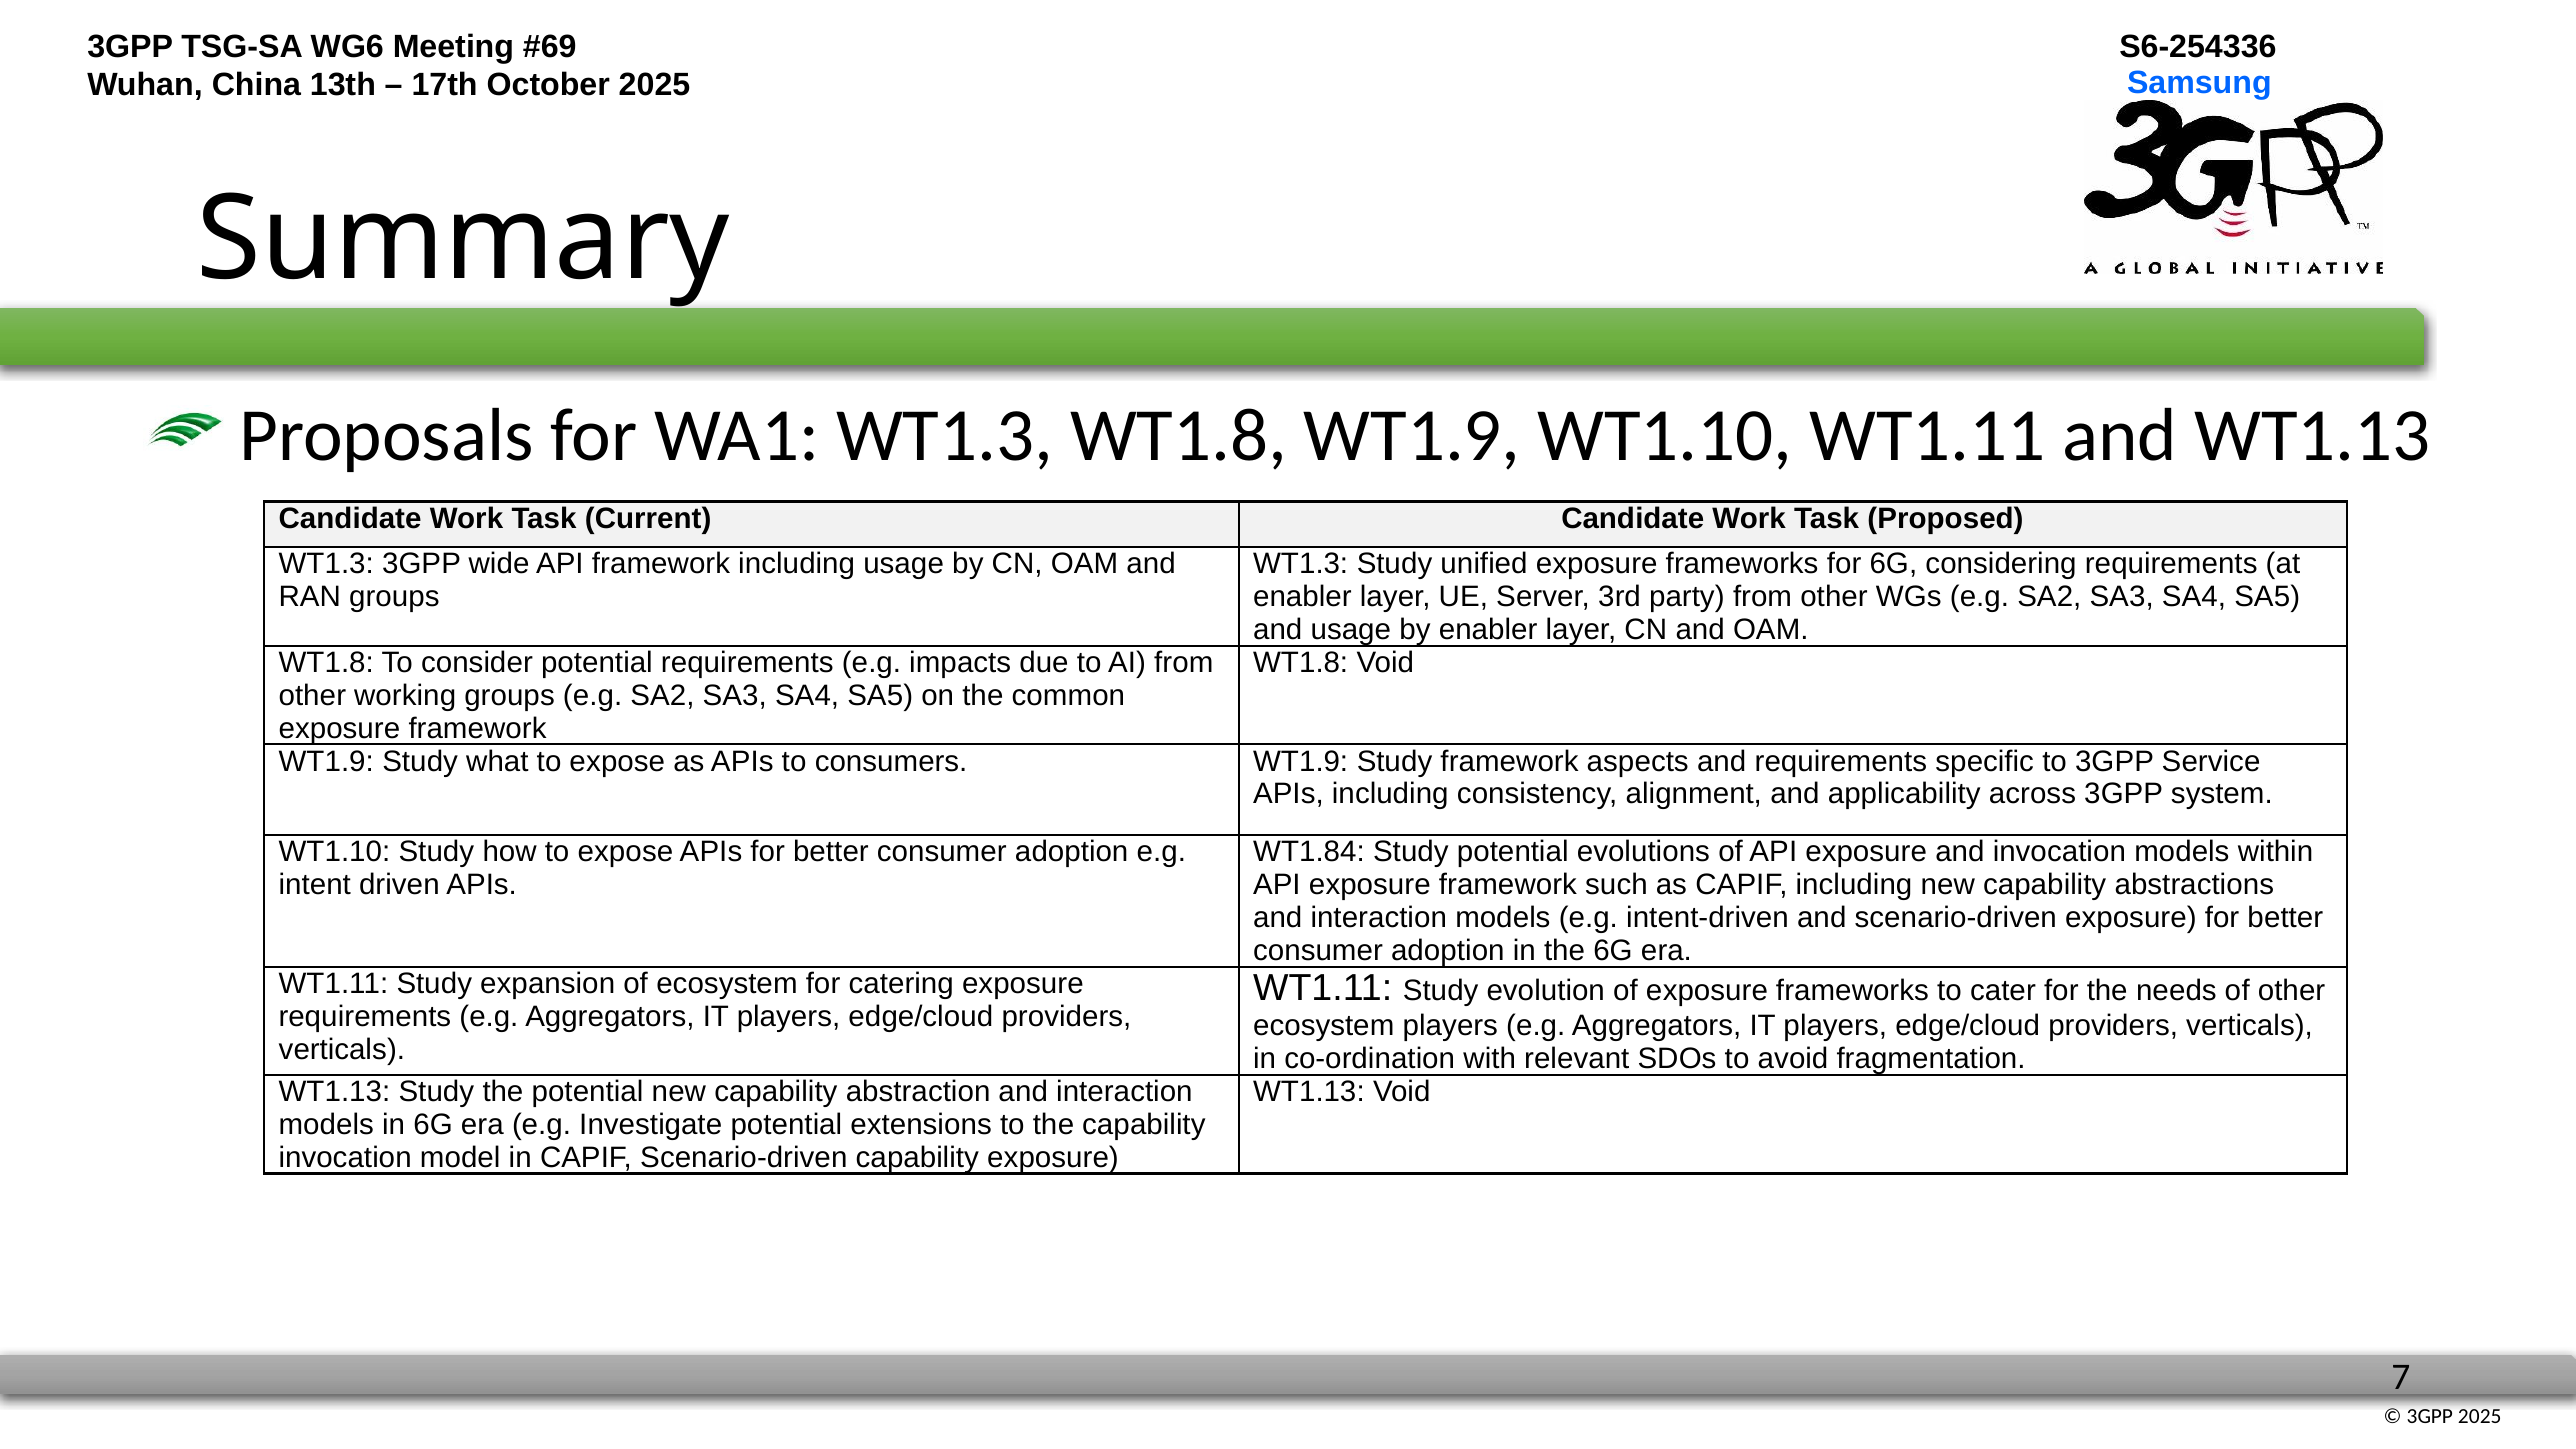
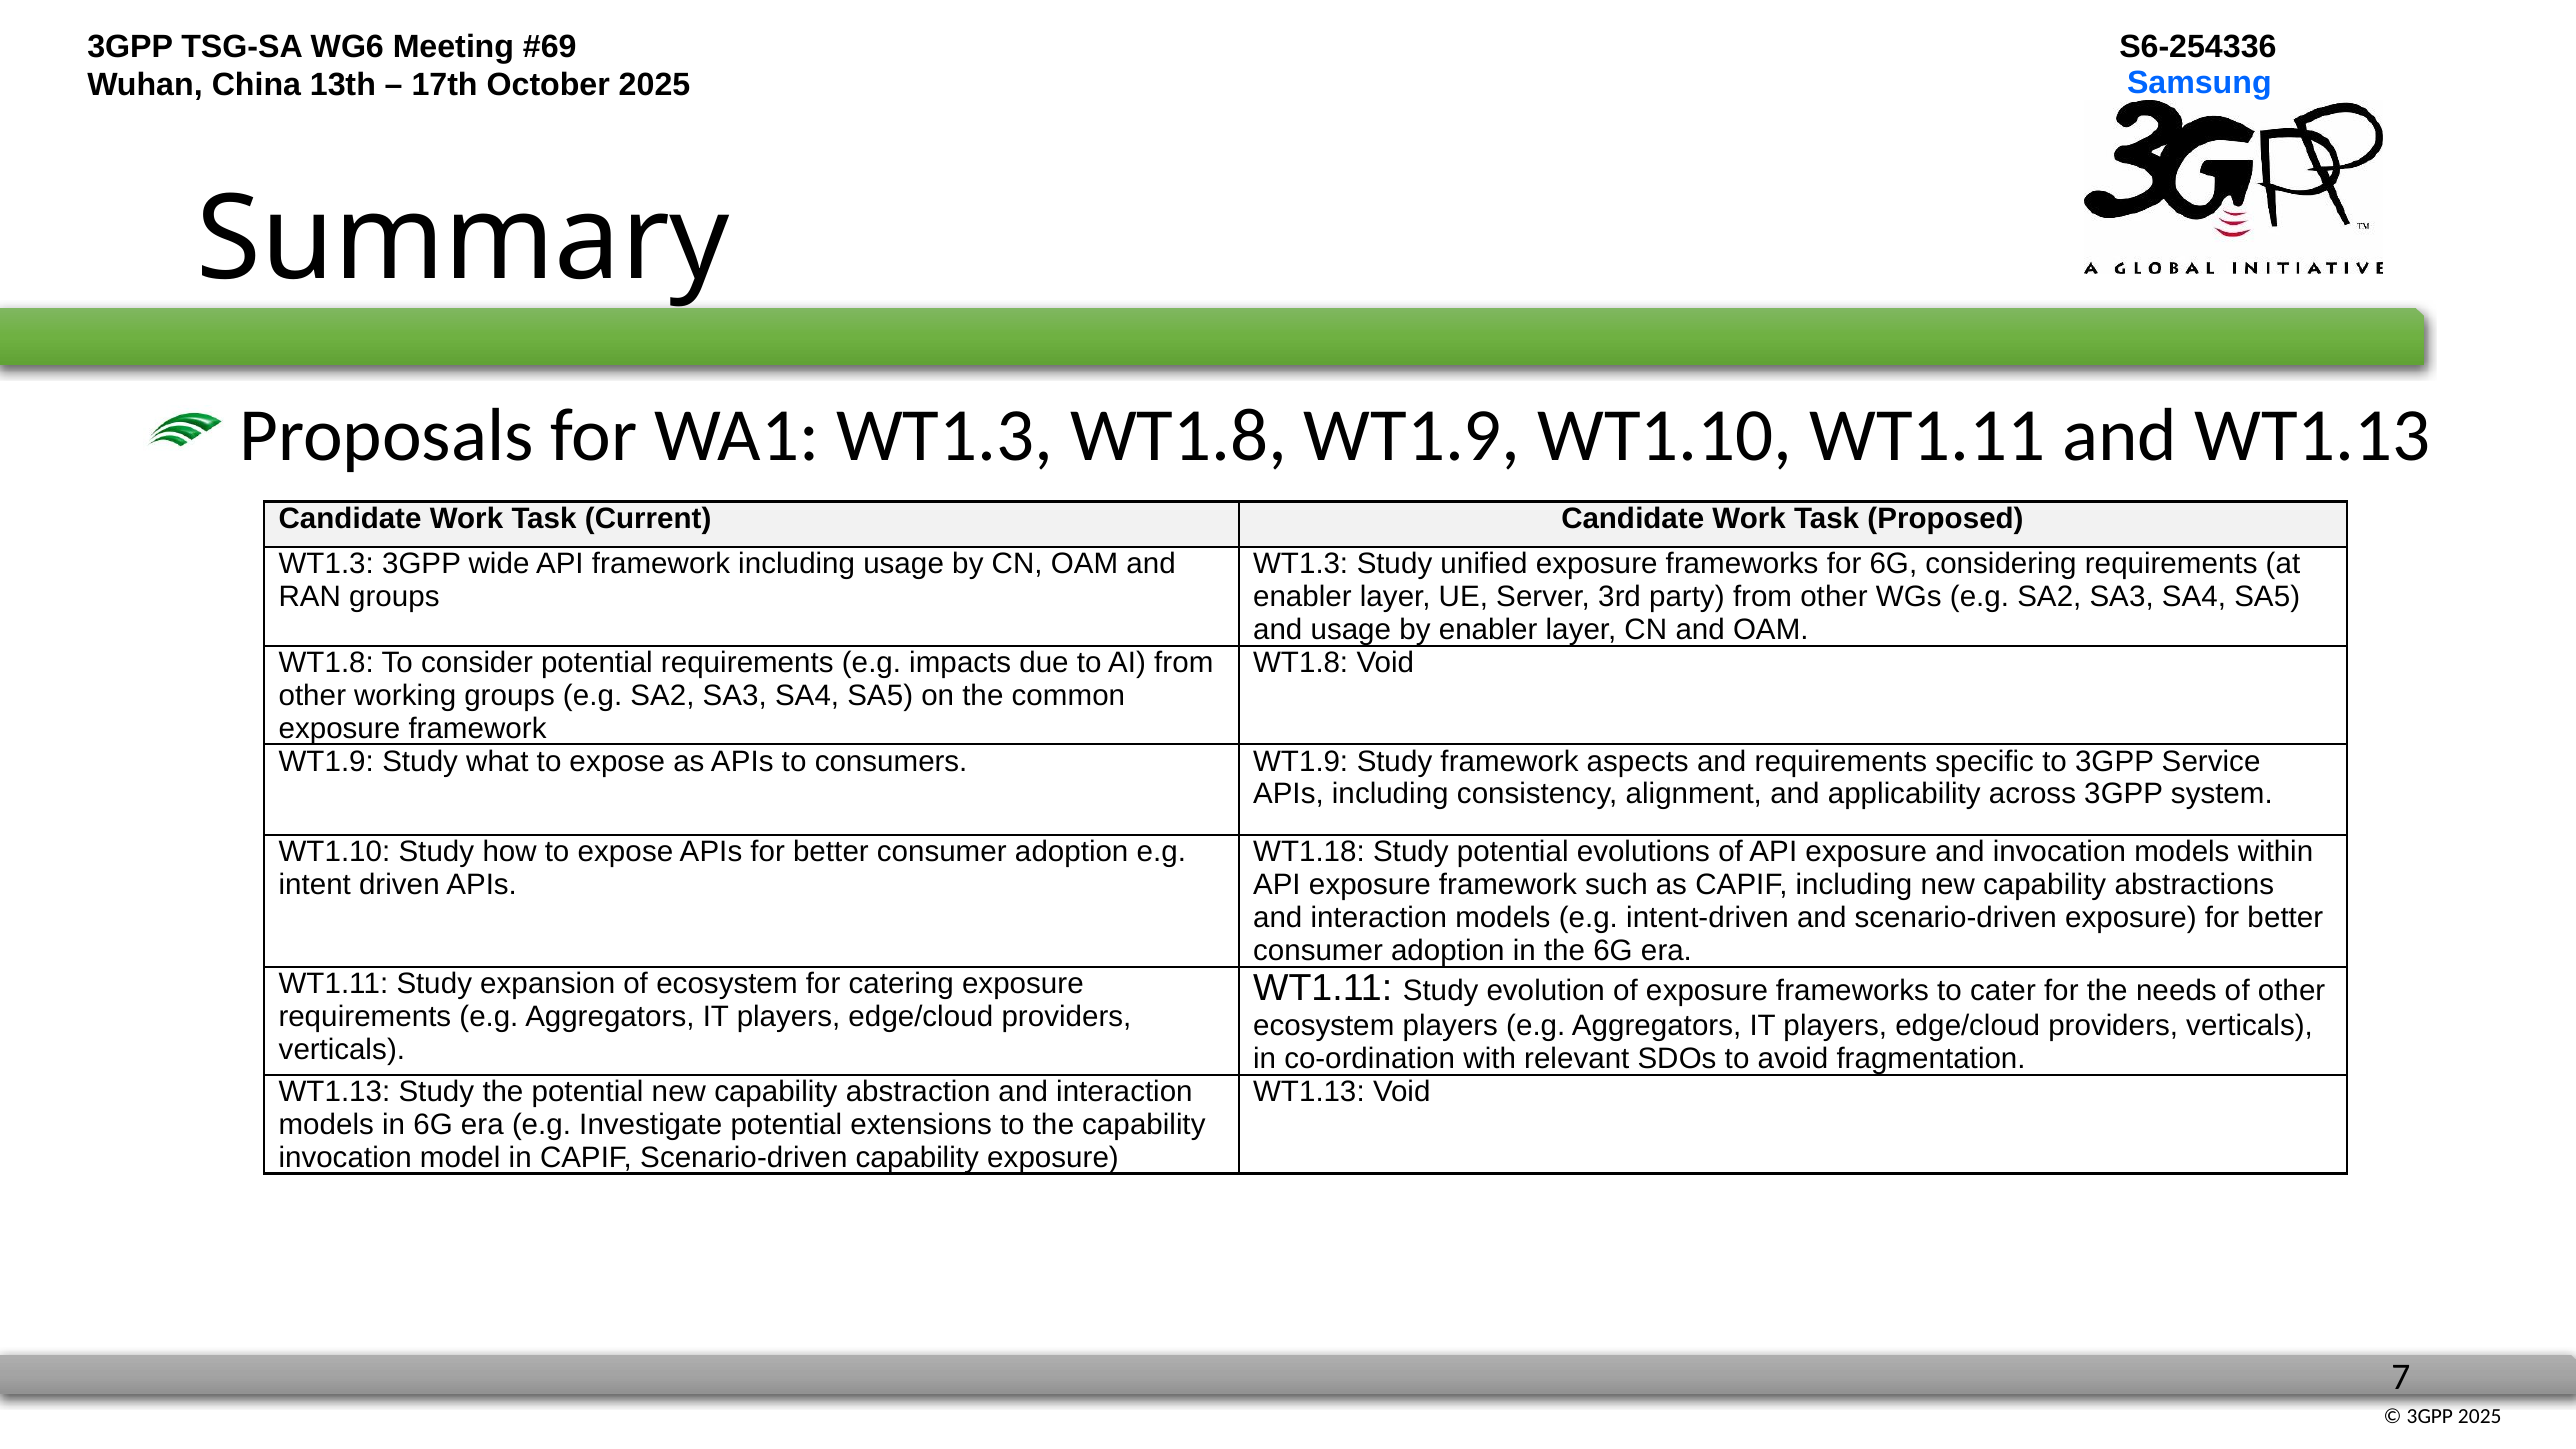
WT1.84: WT1.84 -> WT1.18
